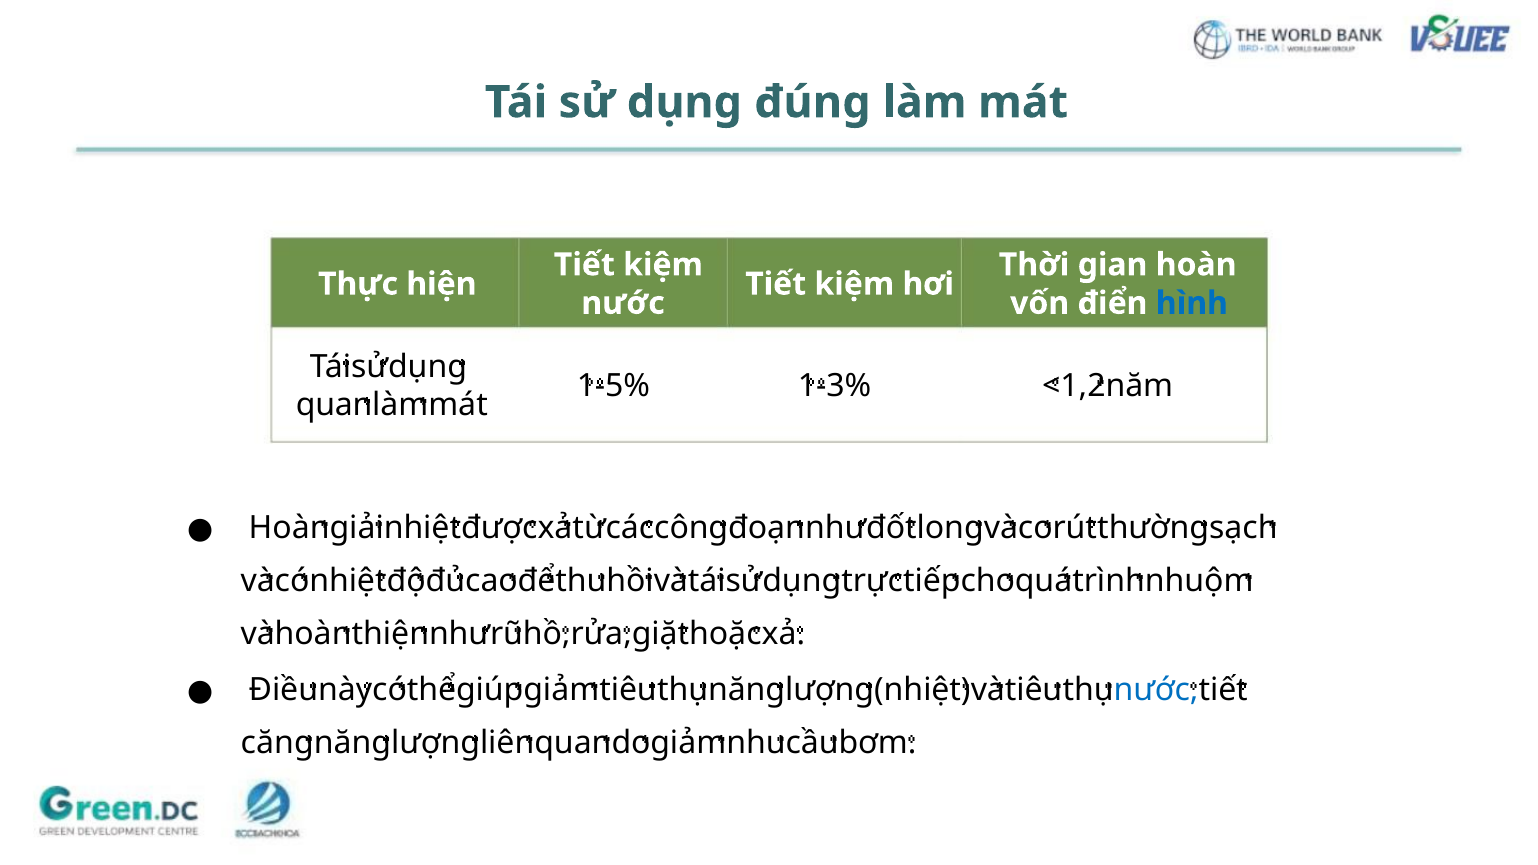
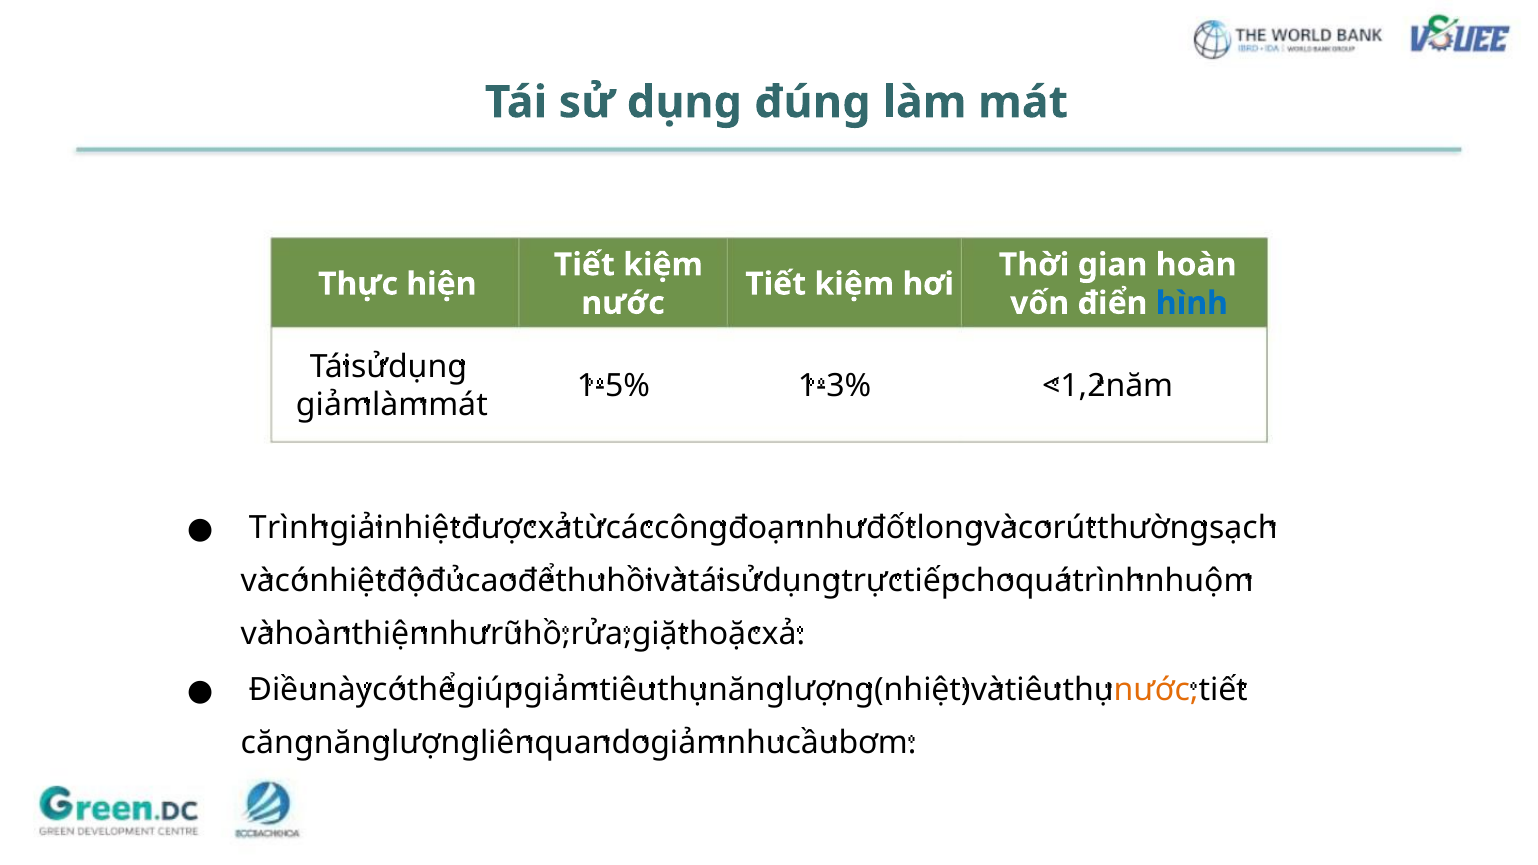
quan at (334, 405): quan -> giảm
Hoàn at (289, 529): Hoàn -> Trình
nước at (1156, 690) colour: blue -> orange
